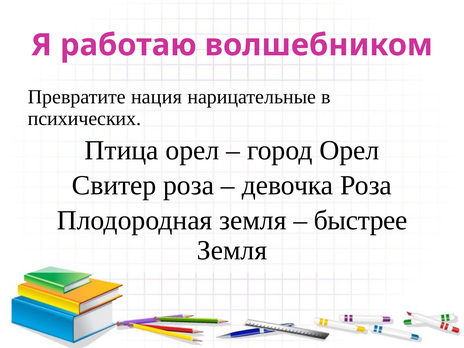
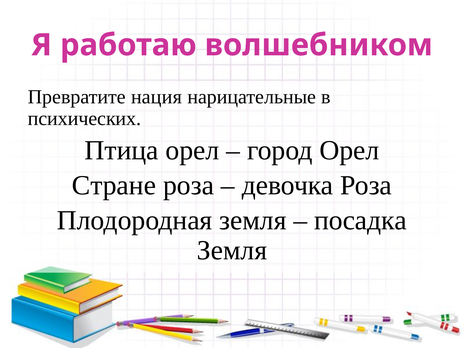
Свитер: Свитер -> Стране
быстрее: быстрее -> посадка
